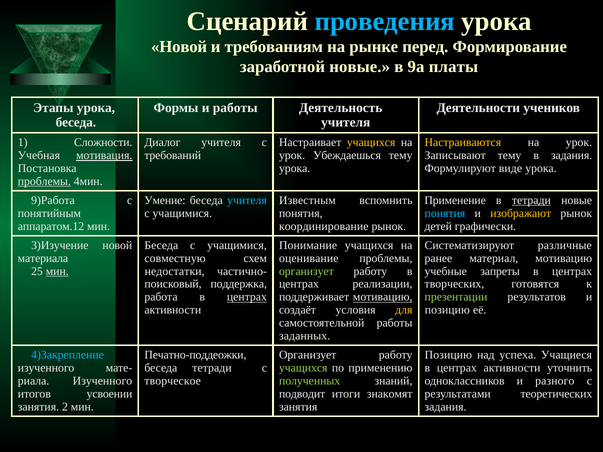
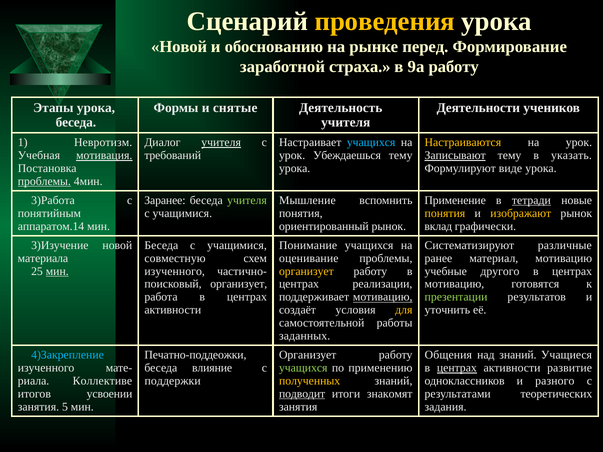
проведения colour: light blue -> yellow
требованиям: требованиям -> обоснованию
заработной новые: новые -> страха
9а платы: платы -> работу
и работы: работы -> снятые
Сложности: Сложности -> Невротизм
учителя at (221, 143) underline: none -> present
учащихся at (371, 143) colour: yellow -> light blue
Записывают underline: none -> present
в задания: задания -> указать
9)Работа: 9)Работа -> 3)Работа
Умение: Умение -> Заранее
учителя at (247, 200) colour: light blue -> light green
Известным: Известным -> Мышление
понятия at (445, 213) colour: light blue -> yellow
аппаратом.12: аппаратом.12 -> аппаратом.14
координирование: координирование -> ориентированный
детей: детей -> вклад
недостатки at (175, 271): недостатки -> изученного
организует at (306, 271) colour: light green -> yellow
запреты: запреты -> другого
поддержка at (239, 284): поддержка -> организует
творческих at (454, 284): творческих -> мотивацию
центрах at (247, 297) underline: present -> none
позицию at (447, 310): позицию -> уточнить
Позицию at (448, 355): Позицию -> Общения
над успеха: успеха -> знаний
беседа тетради: тетради -> влияние
центрах at (457, 368) underline: none -> present
уточнить: уточнить -> развитие
Изученного at (102, 381): Изученного -> Коллективе
творческое: творческое -> поддержки
полученных colour: light green -> yellow
подводит underline: none -> present
2: 2 -> 5
